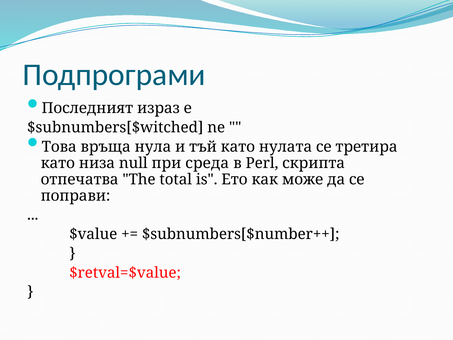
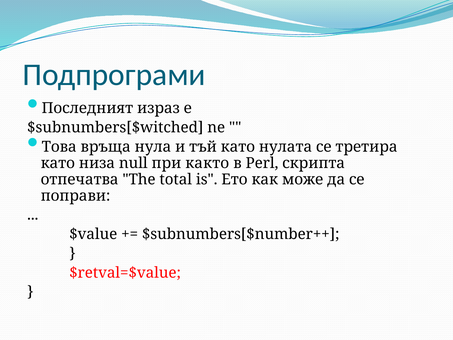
среда: среда -> както
